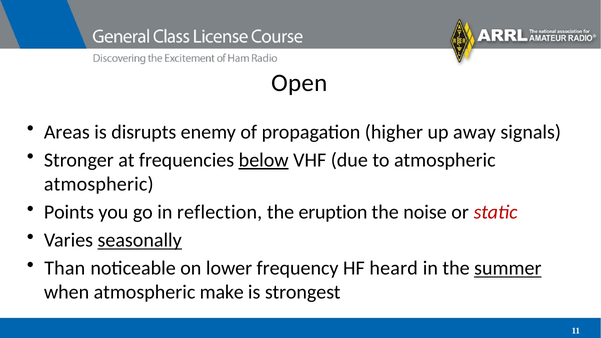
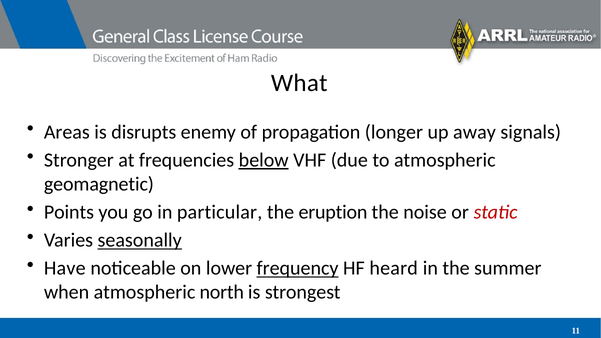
Open: Open -> What
higher: higher -> longer
atmospheric at (99, 184): atmospheric -> geomagnetic
reflection: reflection -> particular
Than: Than -> Have
frequency underline: none -> present
summer underline: present -> none
make: make -> north
